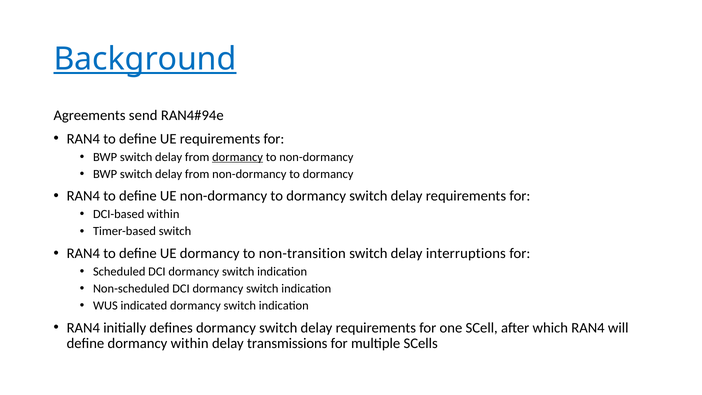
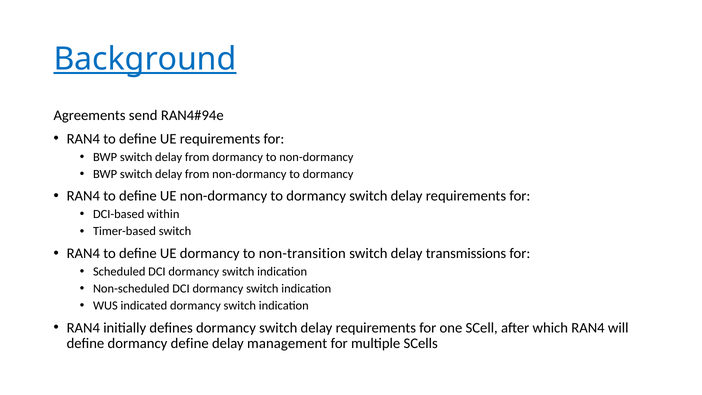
dormancy at (238, 157) underline: present -> none
interruptions: interruptions -> transmissions
dormancy within: within -> define
transmissions: transmissions -> management
